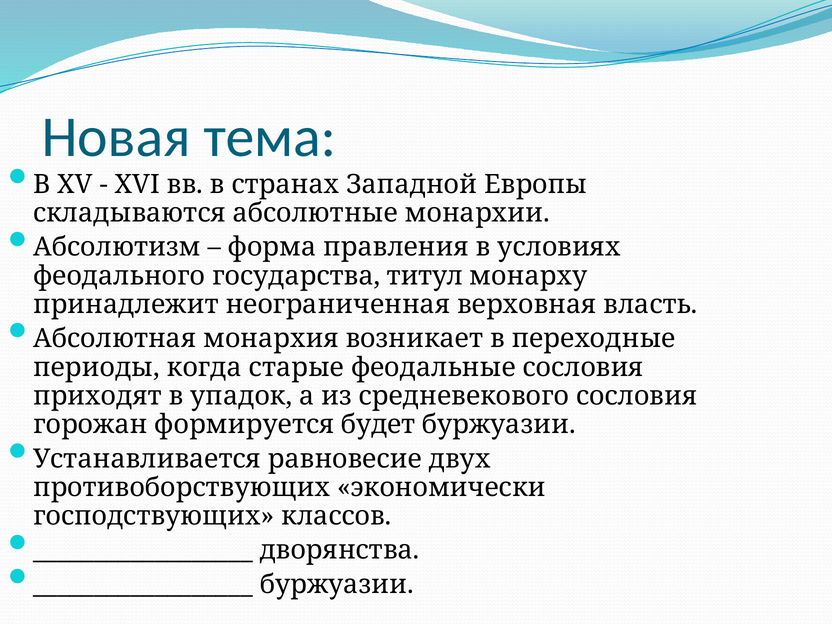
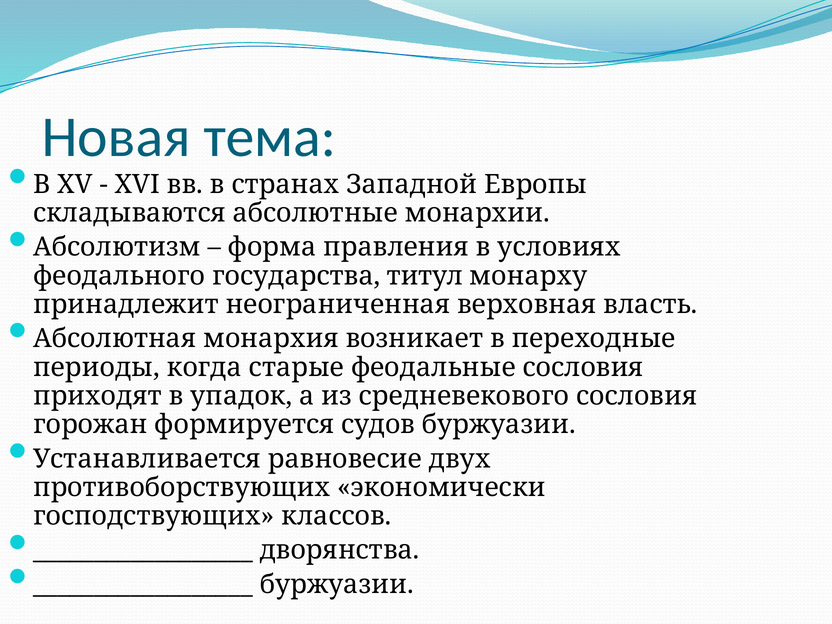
будет: будет -> судов
